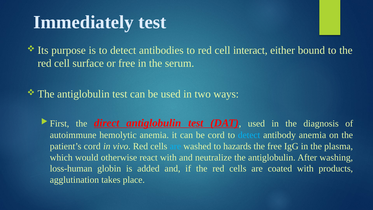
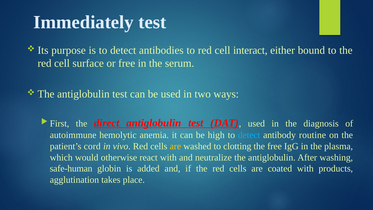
be cord: cord -> high
antibody anemia: anemia -> routine
are at (175, 146) colour: light blue -> yellow
hazards: hazards -> clotting
loss-human: loss-human -> safe-human
